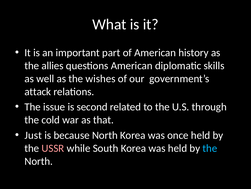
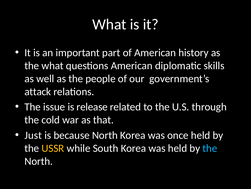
the allies: allies -> what
wishes: wishes -> people
second: second -> release
USSR colour: pink -> yellow
